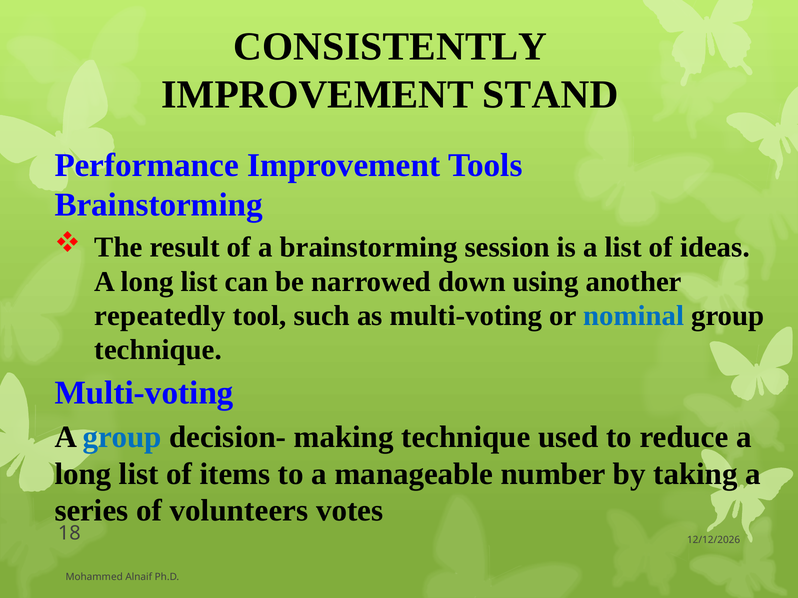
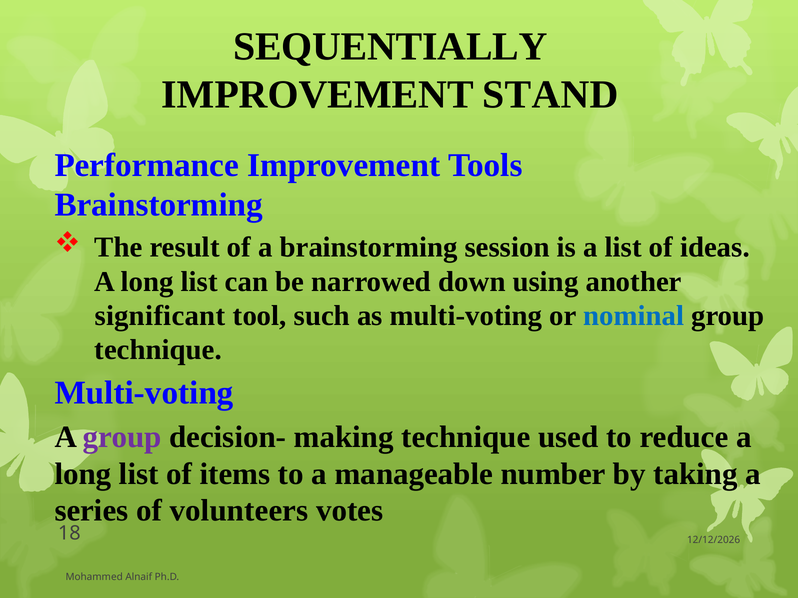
CONSISTENTLY: CONSISTENTLY -> SEQUENTIALLY
repeatedly: repeatedly -> significant
group at (122, 437) colour: blue -> purple
